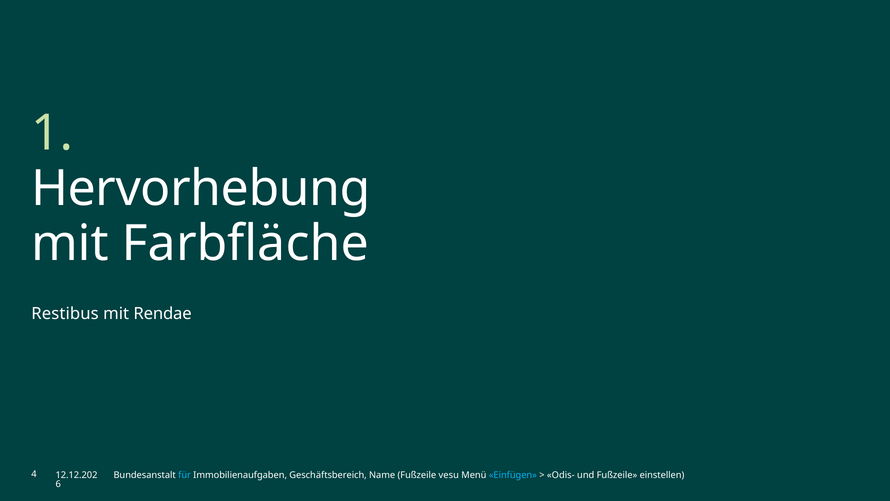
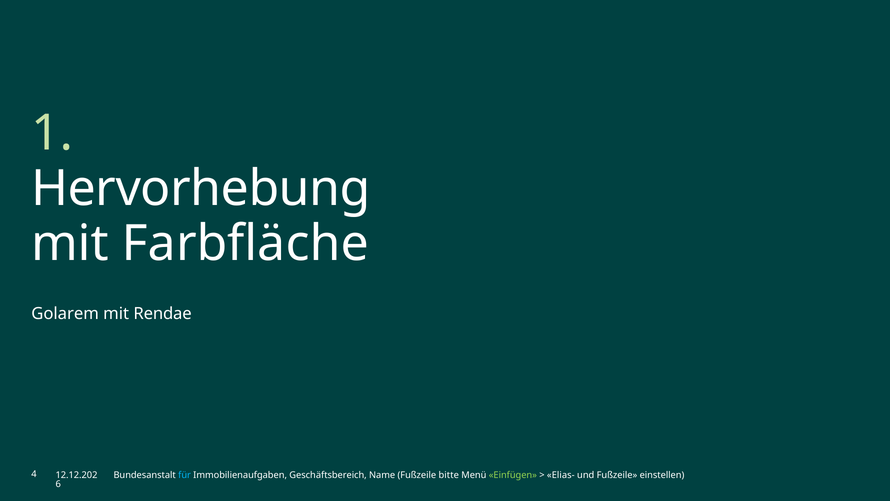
Restibus: Restibus -> Golarem
vesu: vesu -> bitte
Einfügen colour: light blue -> light green
Odis-: Odis- -> Elias-
